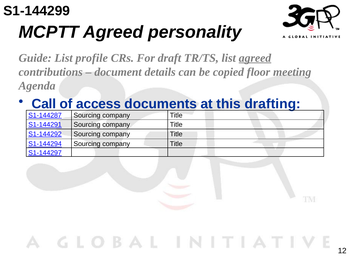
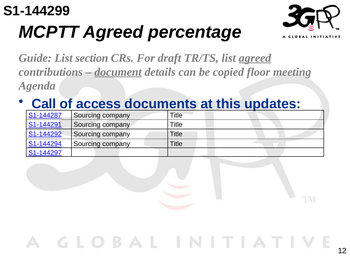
personality: personality -> percentage
profile: profile -> section
document underline: none -> present
drafting: drafting -> updates
